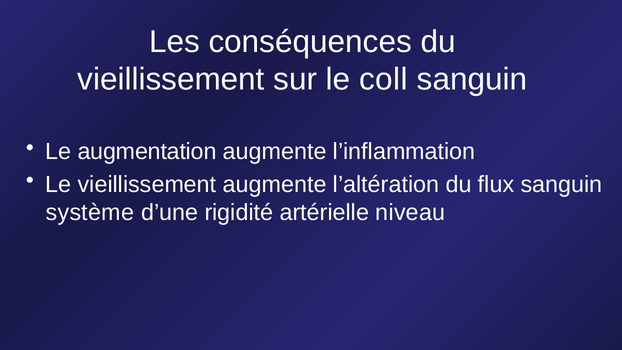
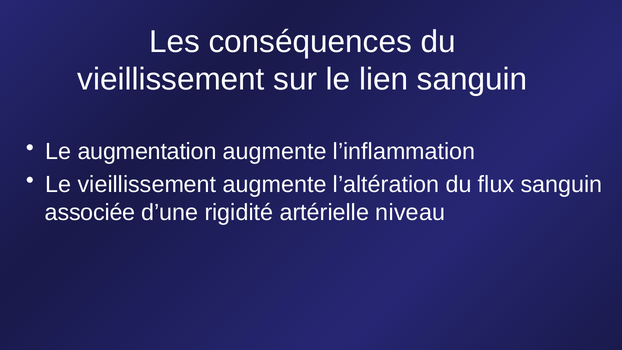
coll: coll -> lien
système: système -> associée
